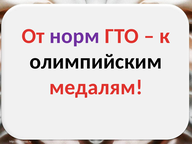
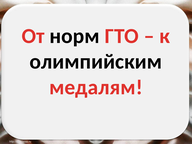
норм colour: purple -> black
